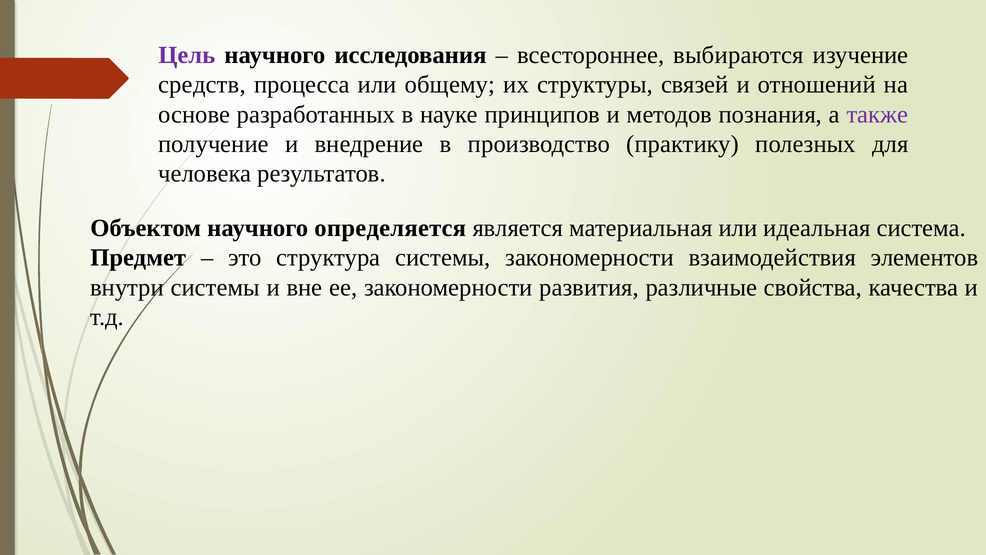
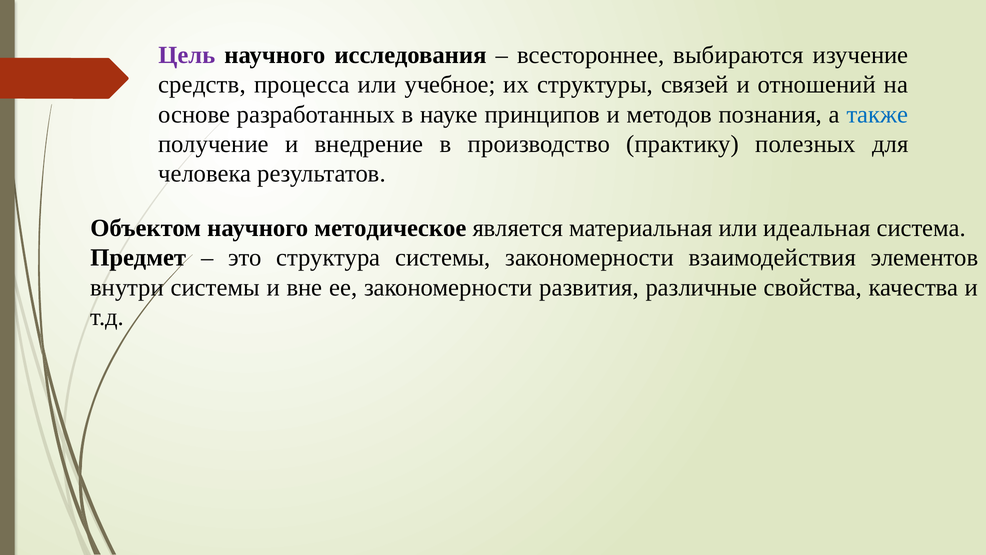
общему: общему -> учебное
также colour: purple -> blue
определяется: определяется -> методическое
